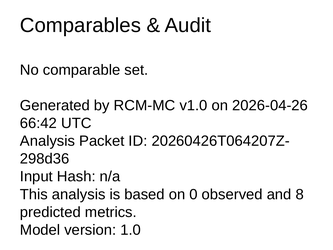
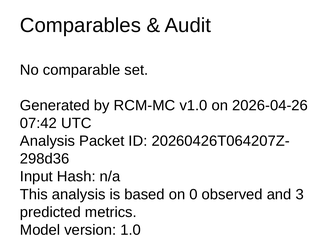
66:42: 66:42 -> 07:42
8: 8 -> 3
